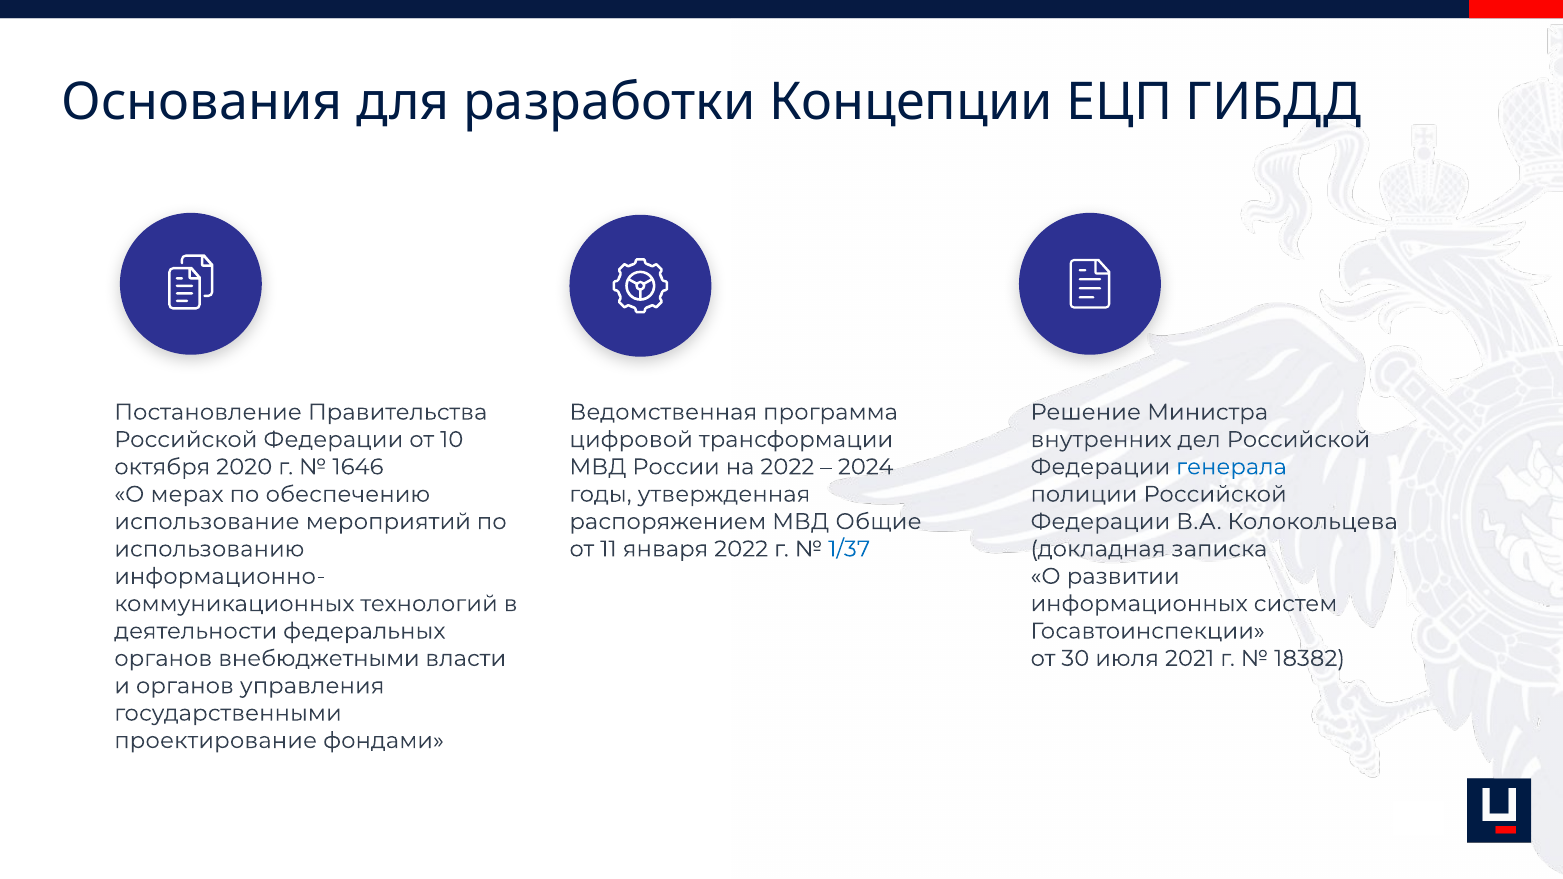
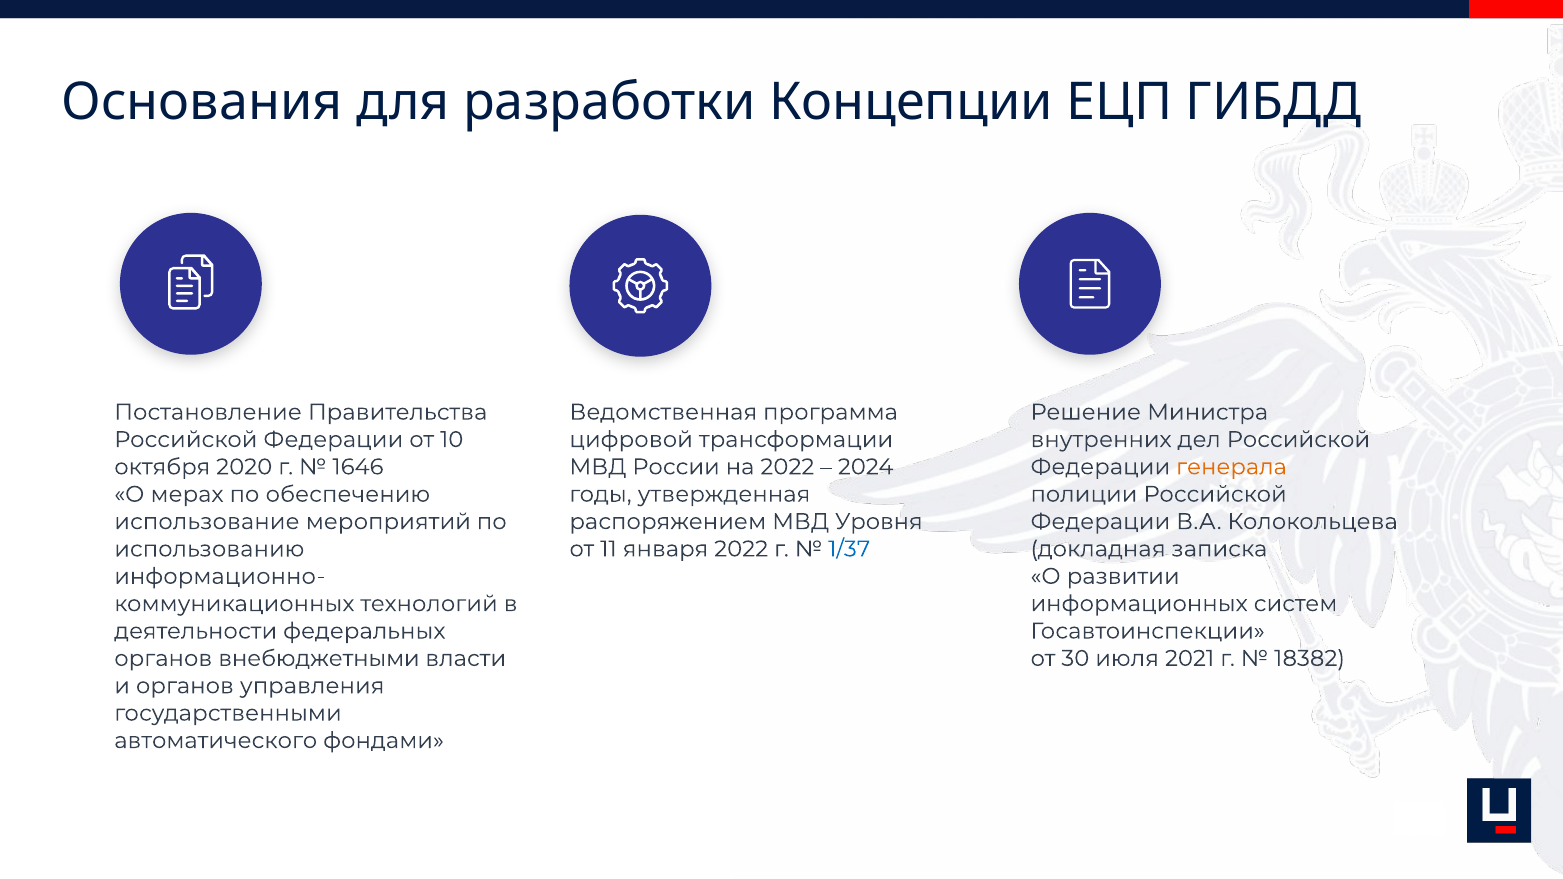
генерала colour: blue -> orange
Общие: Общие -> Уровня
проектирование: проектирование -> автоматического
